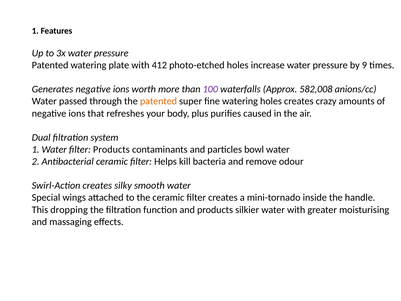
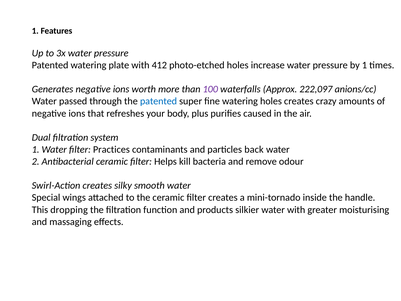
by 9: 9 -> 1
582,008: 582,008 -> 222,097
patented at (158, 101) colour: orange -> blue
filter Products: Products -> Practices
bowl: bowl -> back
